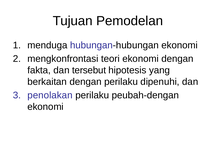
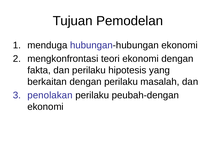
dan tersebut: tersebut -> perilaku
dipenuhi: dipenuhi -> masalah
